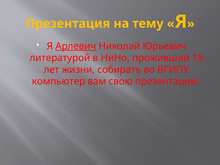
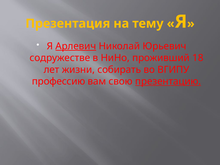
литературой: литературой -> содружестве
компьютер: компьютер -> профессию
презентацию underline: none -> present
